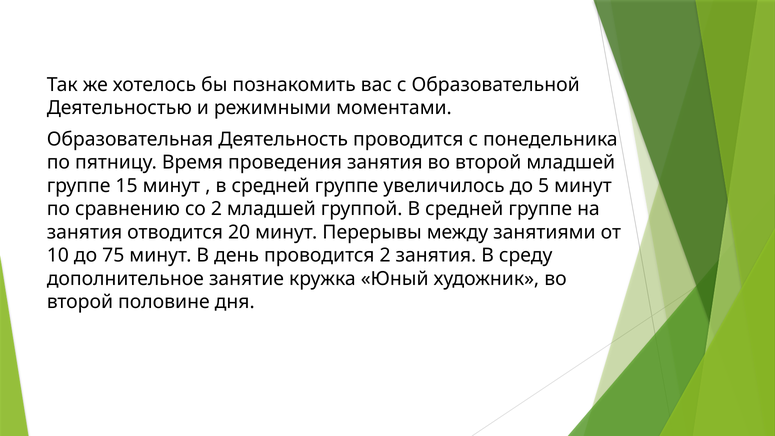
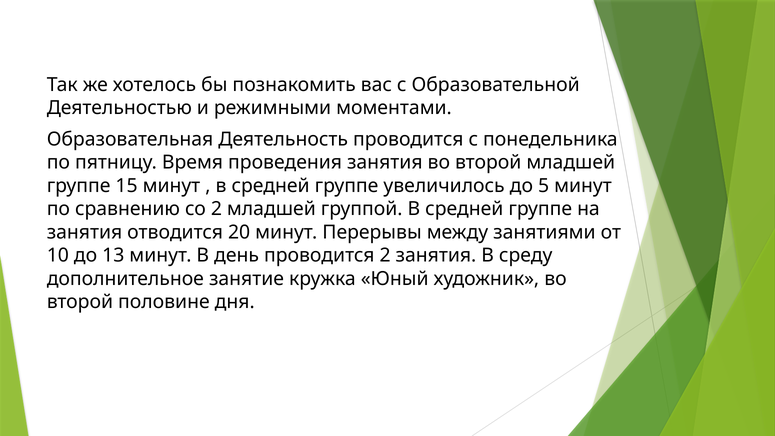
75: 75 -> 13
